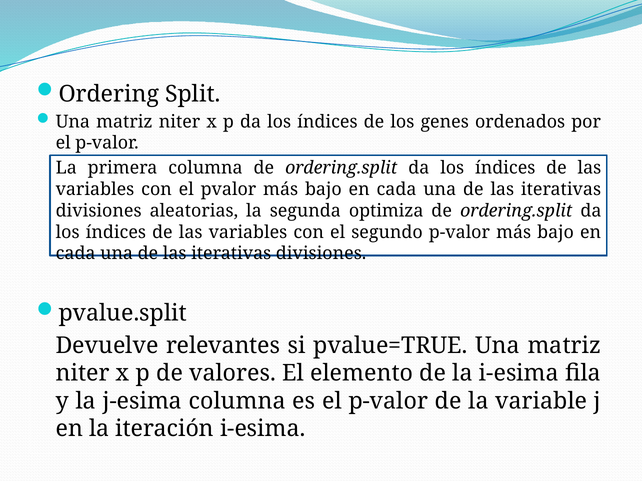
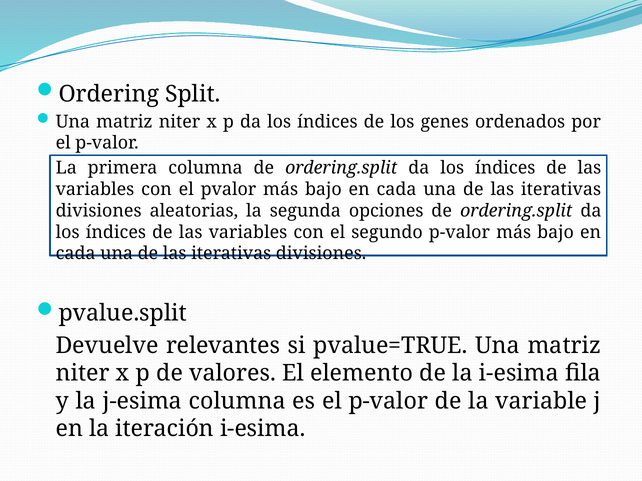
optimiza: optimiza -> opciones
